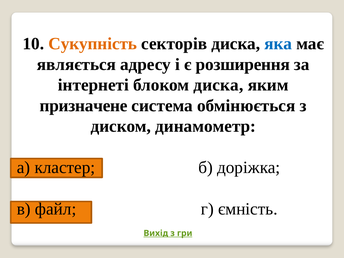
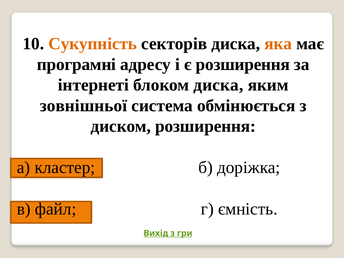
яка colour: blue -> orange
являється: являється -> програмні
призначене: призначене -> зовнішньої
диском динамометр: динамометр -> розширення
